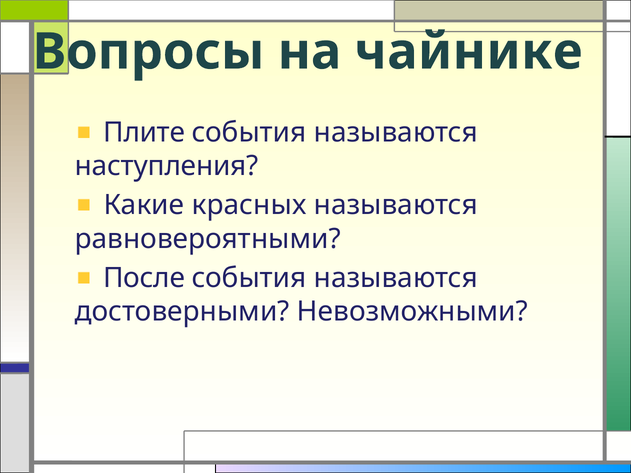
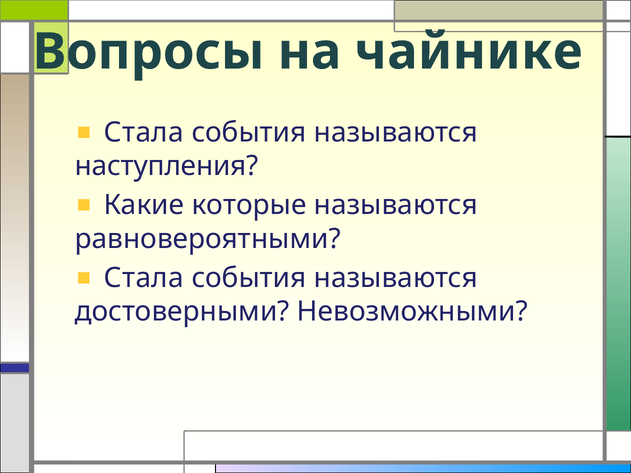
Плите at (144, 132): Плите -> Стала
красных: красных -> которые
После at (144, 278): После -> Стала
